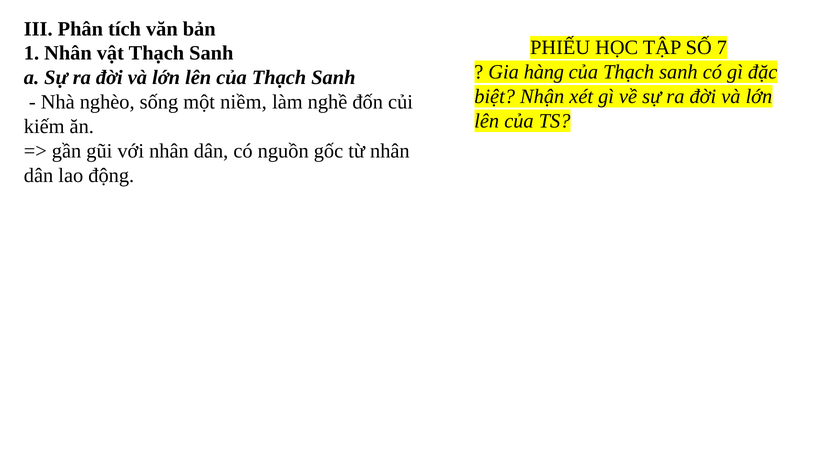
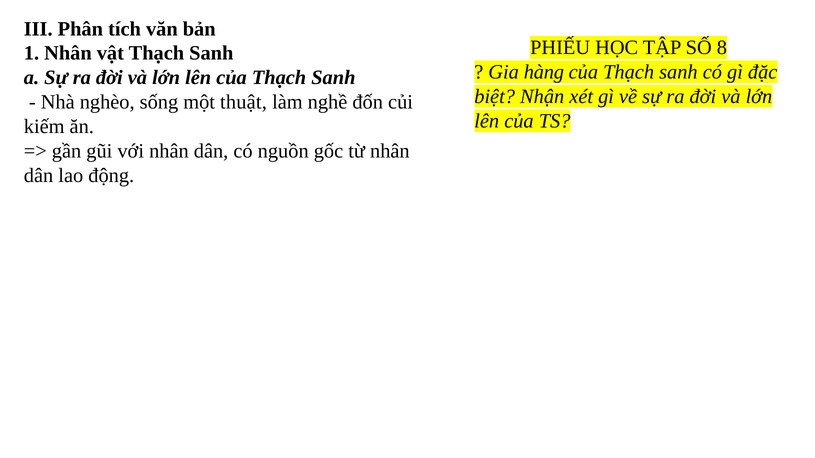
7: 7 -> 8
niềm: niềm -> thuật
